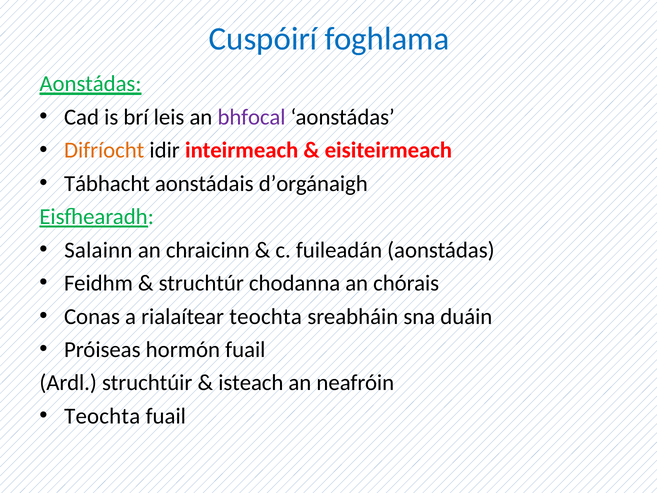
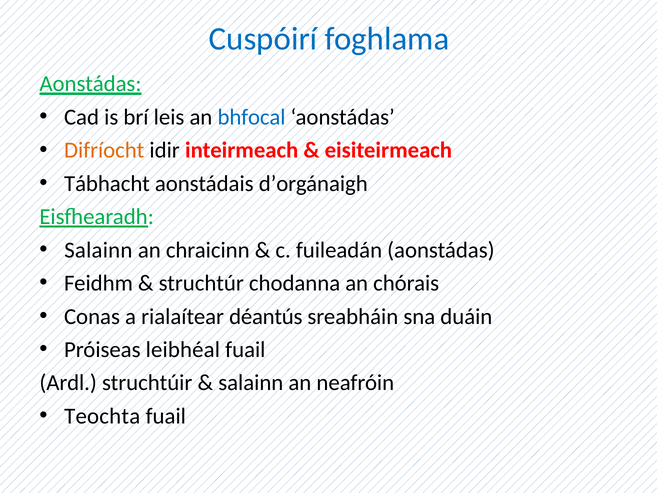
bhfocal colour: purple -> blue
rialaítear teochta: teochta -> déantús
hormón: hormón -> leibhéal
isteach at (251, 383): isteach -> salainn
